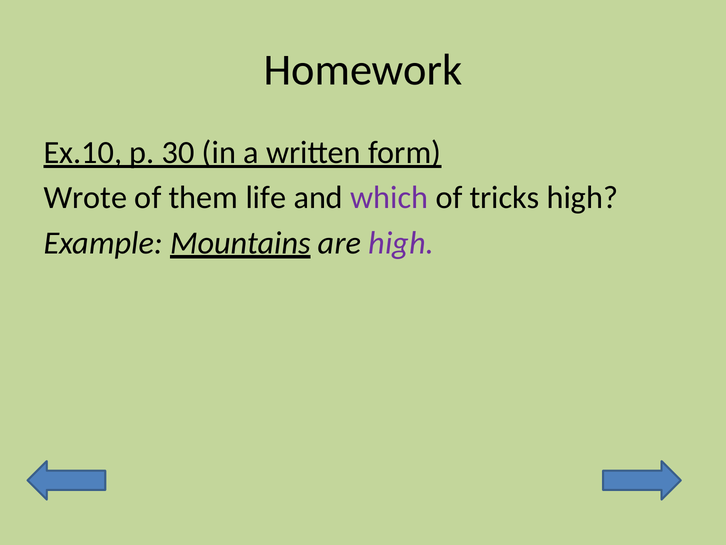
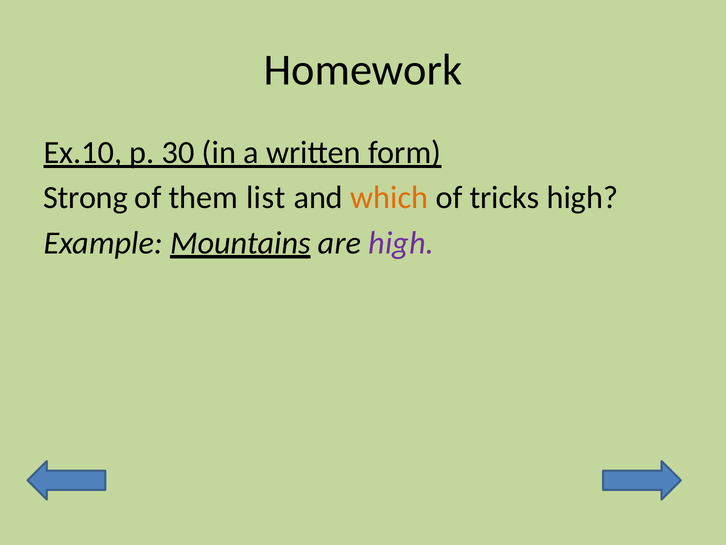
Wrote: Wrote -> Strong
life: life -> list
which colour: purple -> orange
